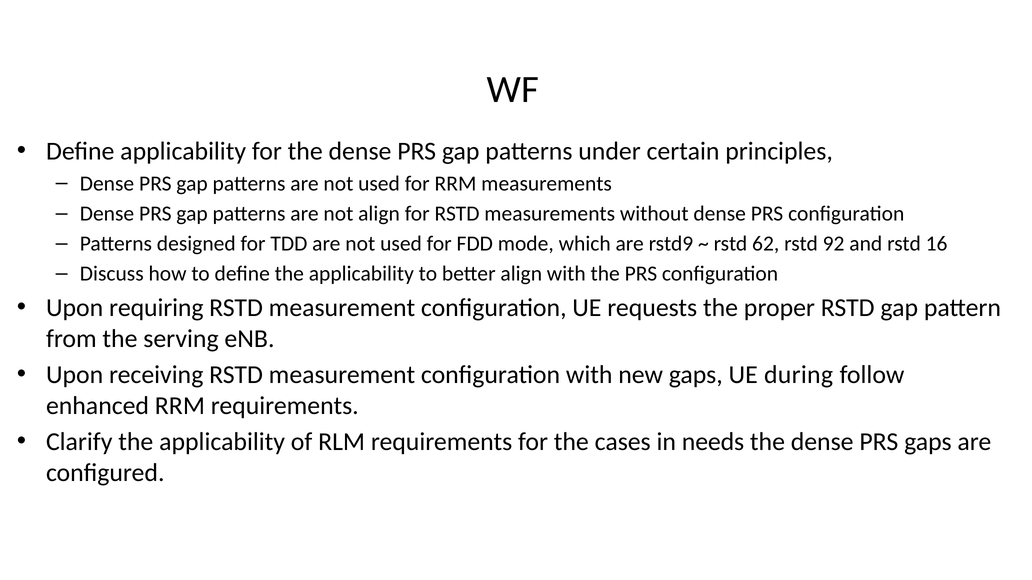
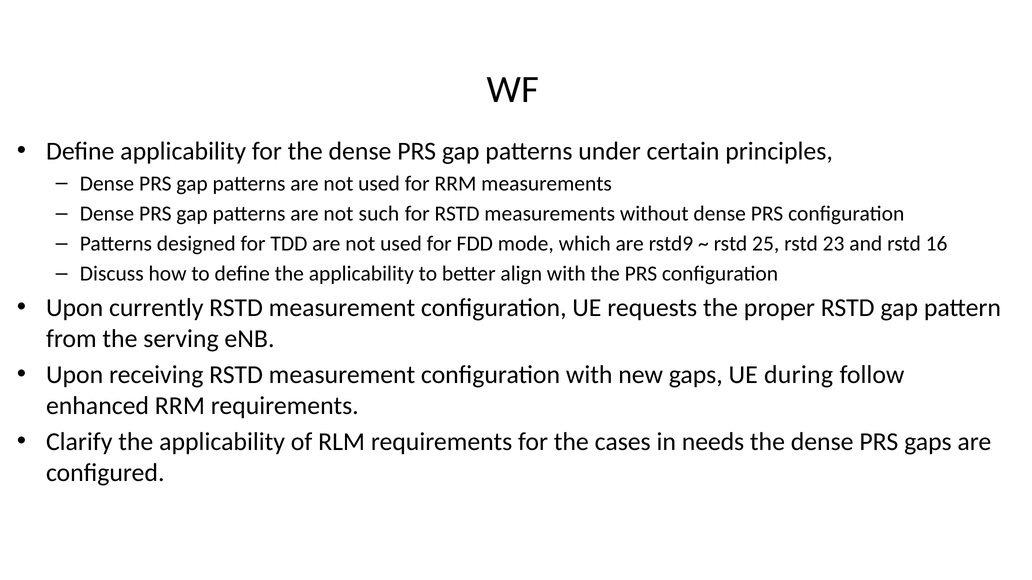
not align: align -> such
62: 62 -> 25
92: 92 -> 23
requiring: requiring -> currently
